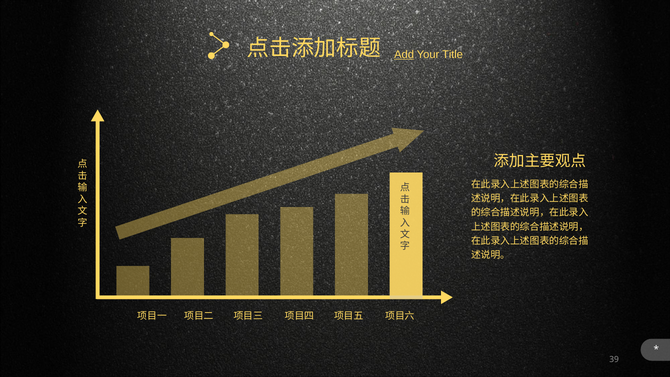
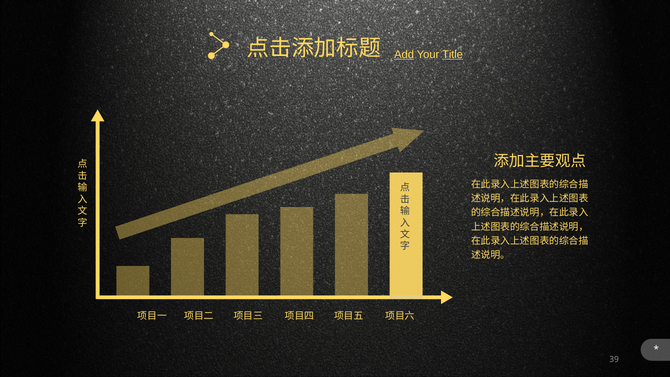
Title underline: none -> present
